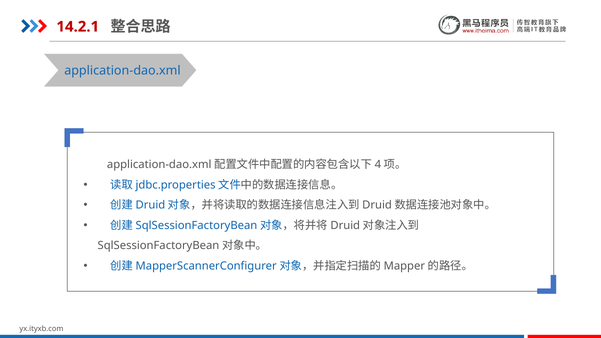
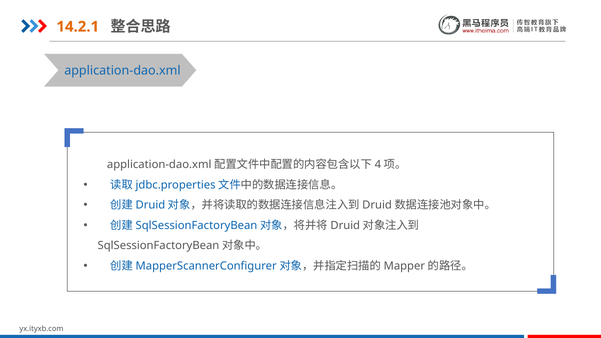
14.2.1 colour: red -> orange
